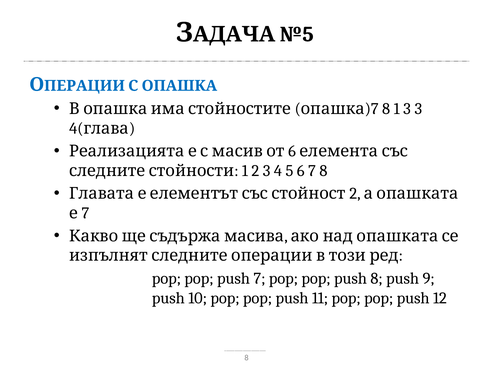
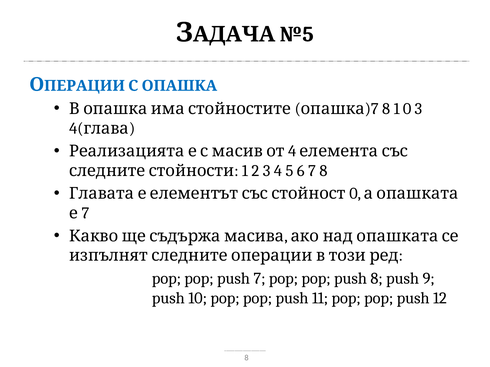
1 3: 3 -> 0
6 at (292, 151): 6 -> 4
2 at (355, 194): 2 -> 0
